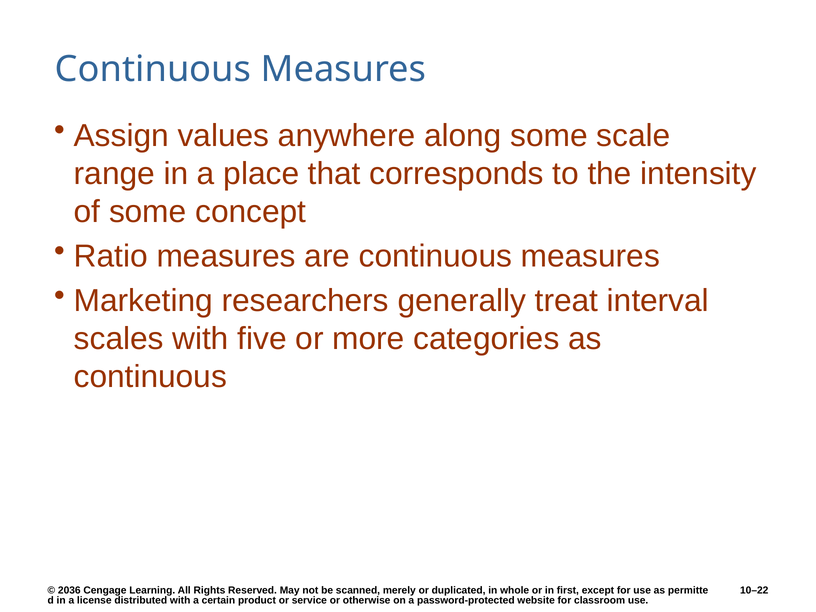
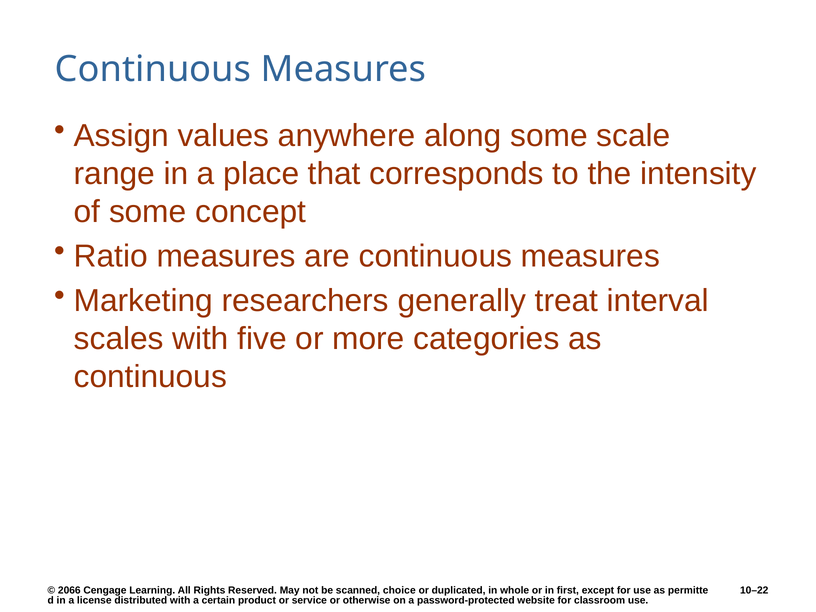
2036: 2036 -> 2066
merely: merely -> choice
